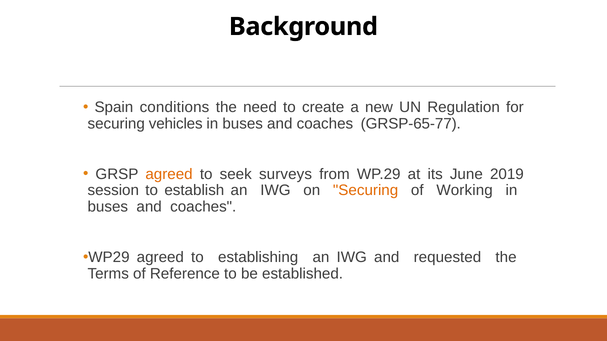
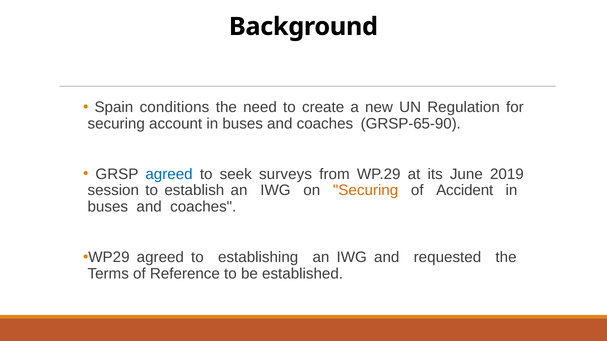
vehicles: vehicles -> account
GRSP-65-77: GRSP-65-77 -> GRSP-65-90
agreed at (169, 174) colour: orange -> blue
Working: Working -> Accident
